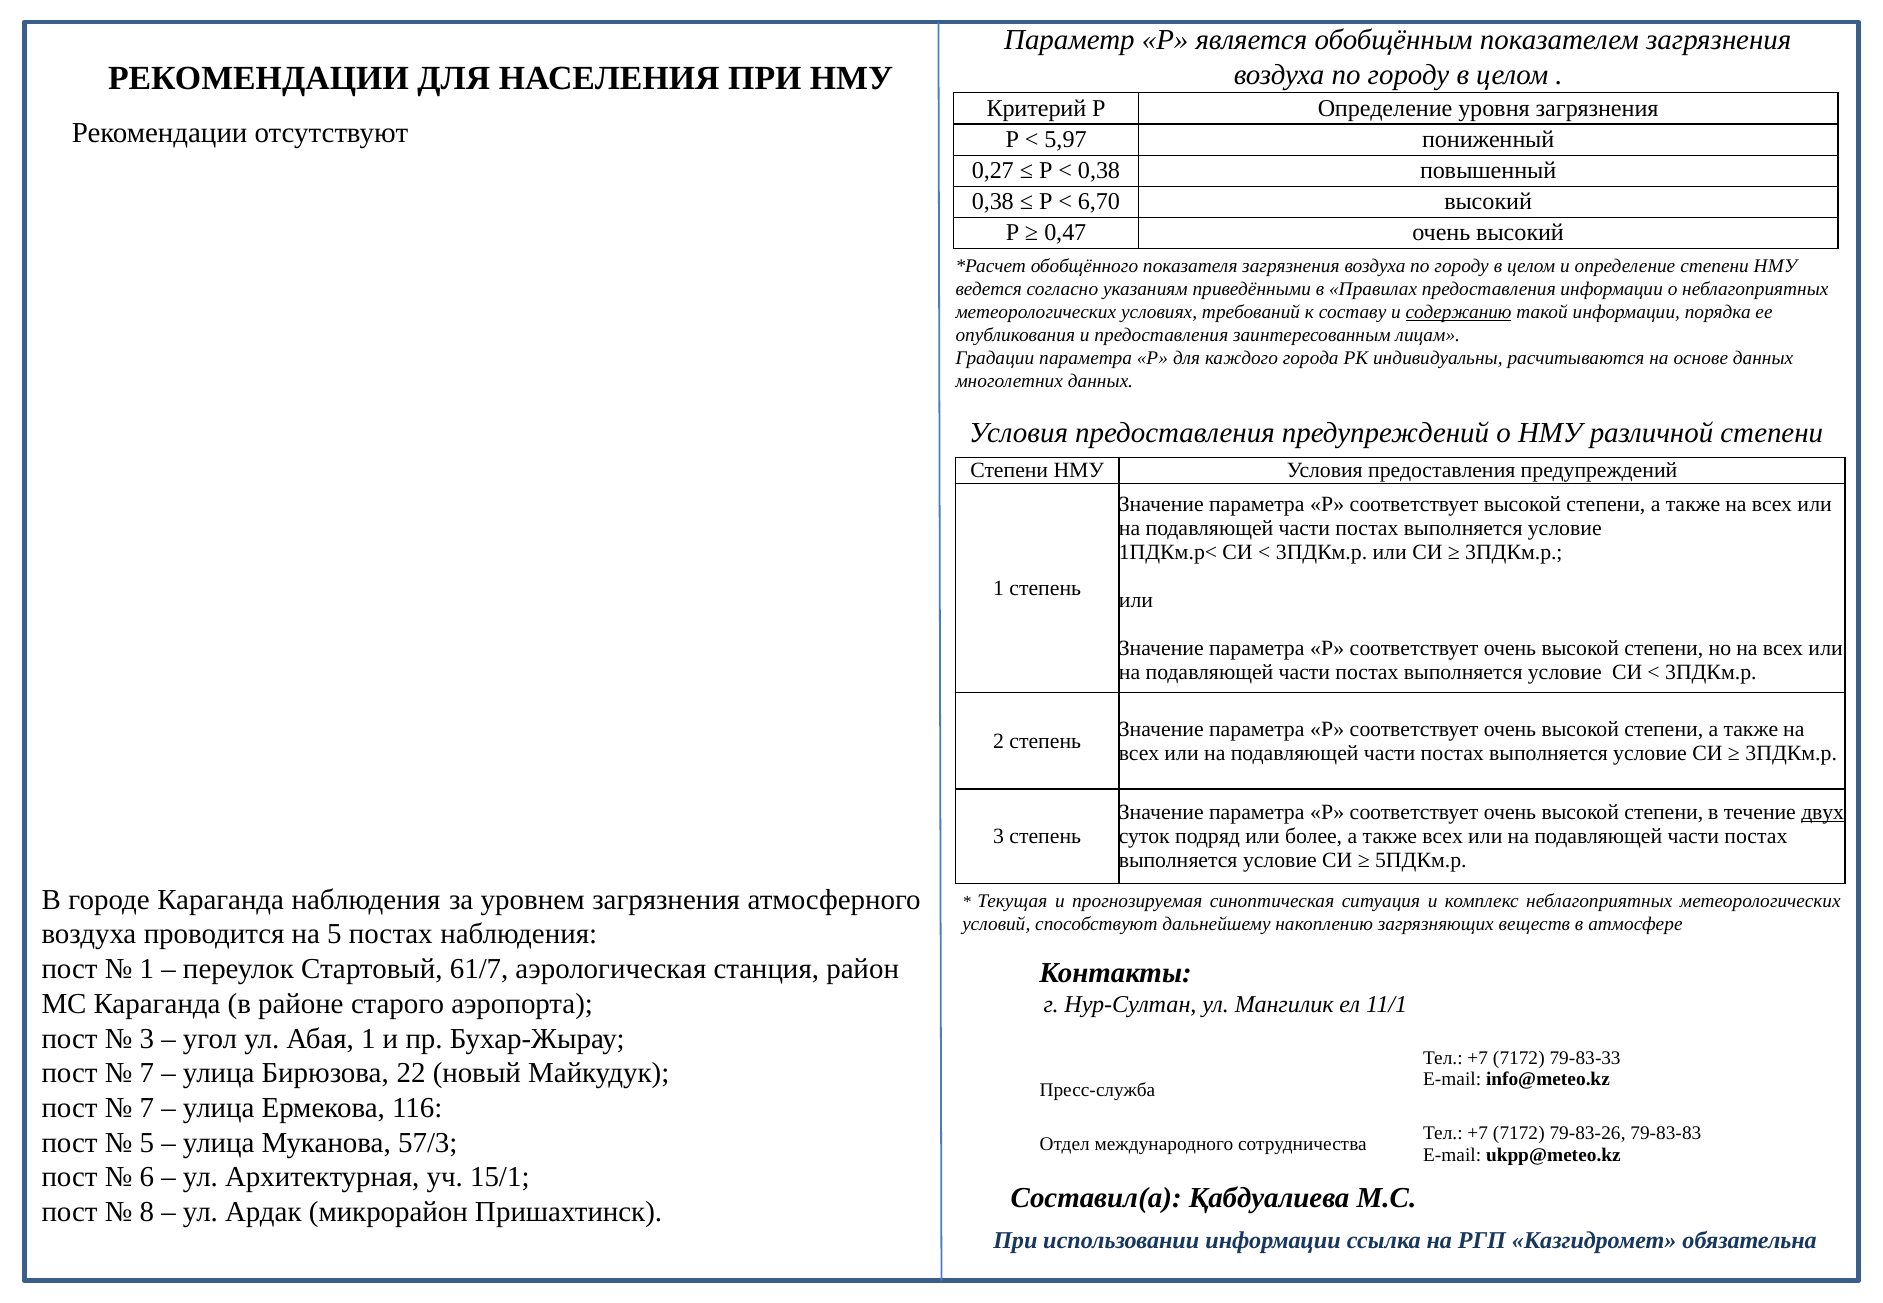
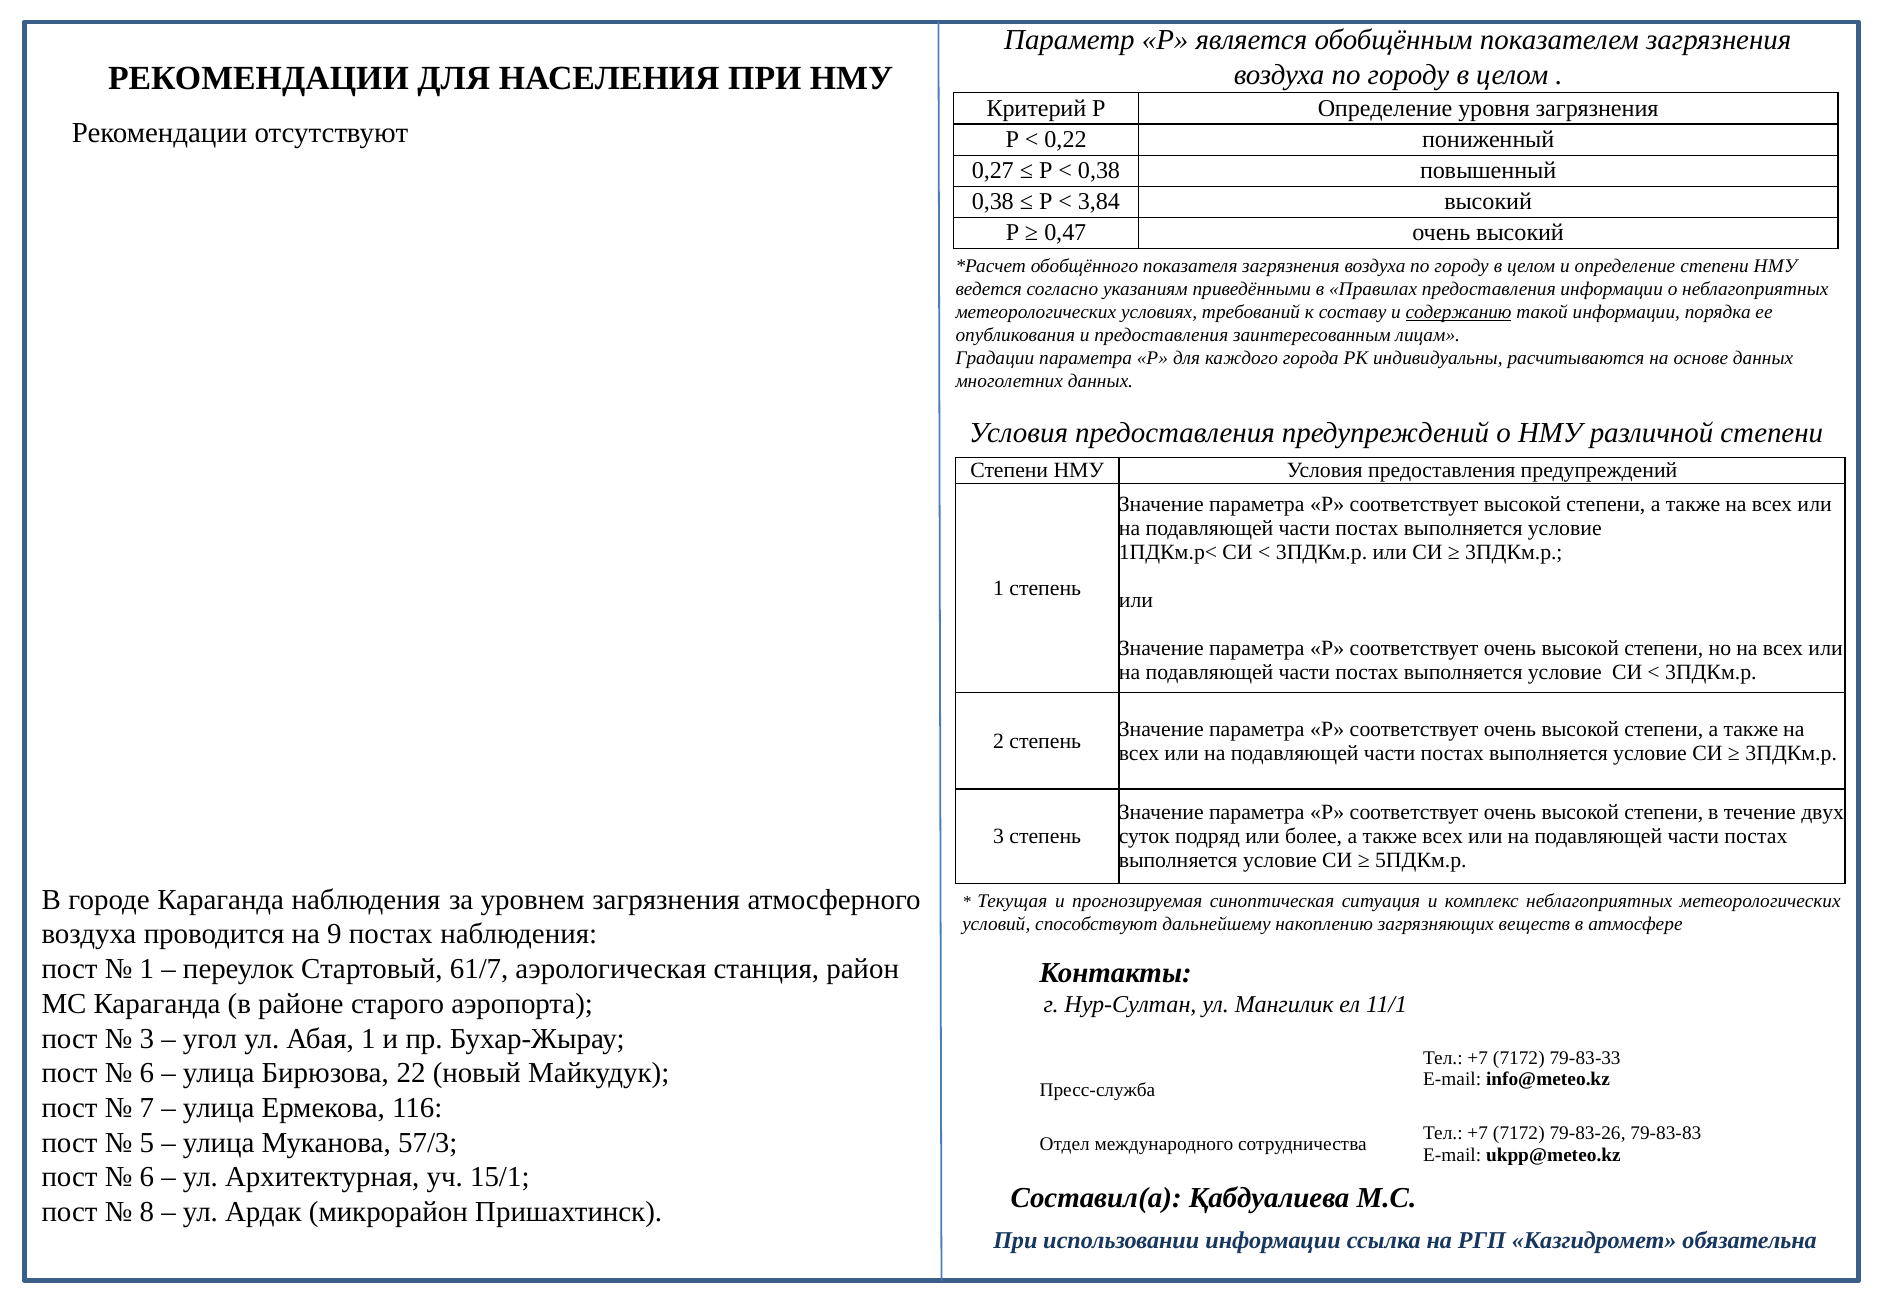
5,97: 5,97 -> 0,22
6,70: 6,70 -> 3,84
двух underline: present -> none
на 5: 5 -> 9
7 at (147, 1074): 7 -> 6
